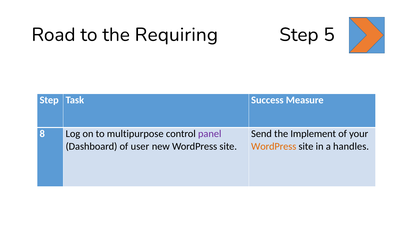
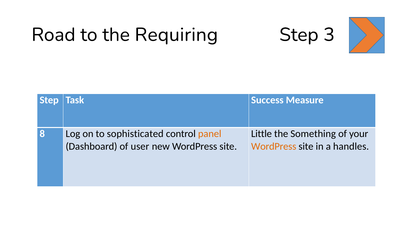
5: 5 -> 3
multipurpose: multipurpose -> sophisticated
panel colour: purple -> orange
Send: Send -> Little
Implement: Implement -> Something
